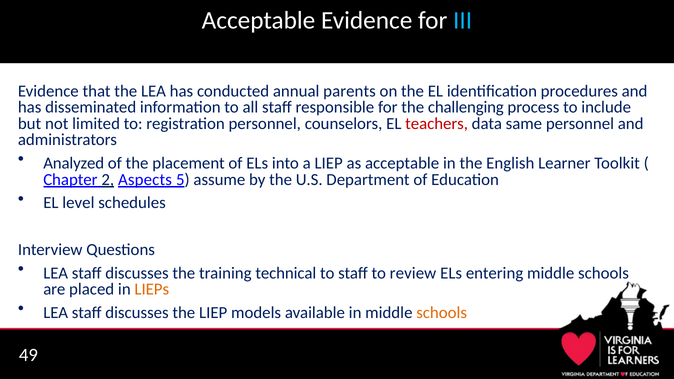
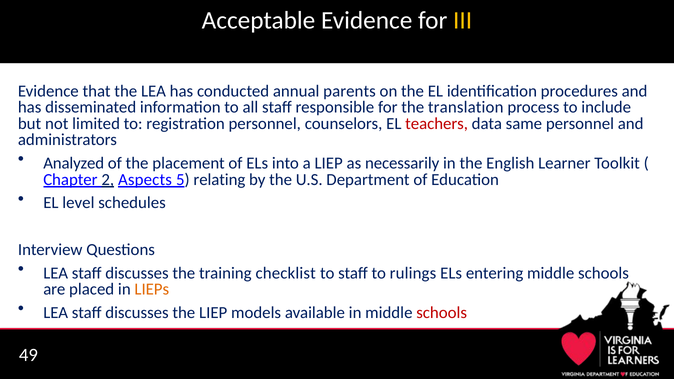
III colour: light blue -> yellow
challenging: challenging -> translation
as acceptable: acceptable -> necessarily
assume: assume -> relating
technical: technical -> checklist
review: review -> rulings
schools at (442, 313) colour: orange -> red
